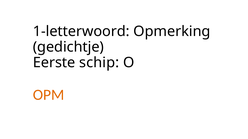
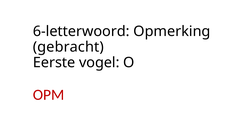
1-letterwoord: 1-letterwoord -> 6-letterwoord
gedichtje: gedichtje -> gebracht
schip: schip -> vogel
OPM colour: orange -> red
